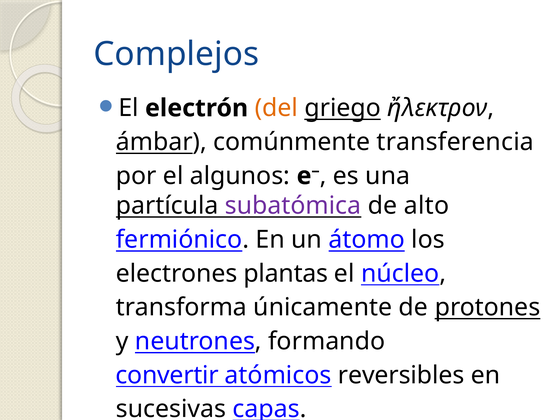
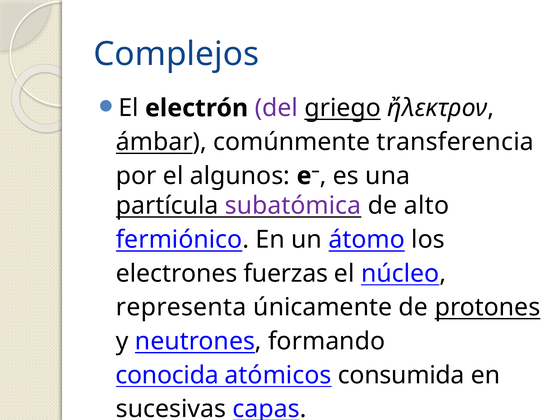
del colour: orange -> purple
plantas: plantas -> fuerzas
transforma: transforma -> representa
convertir: convertir -> conocida
reversibles: reversibles -> consumida
